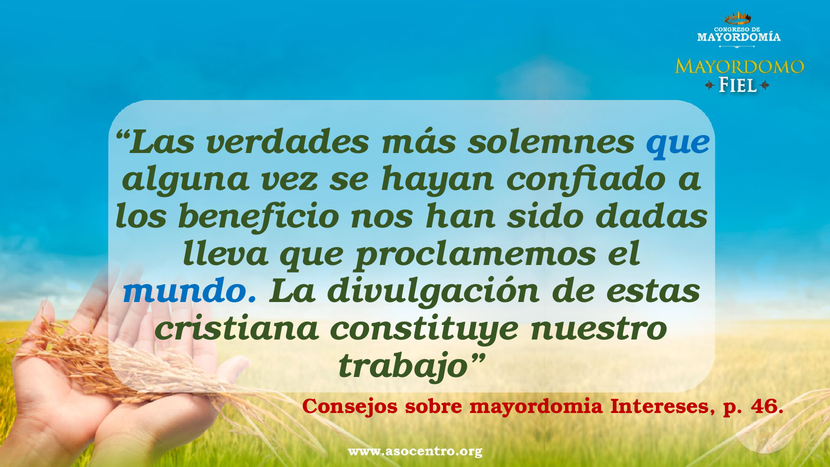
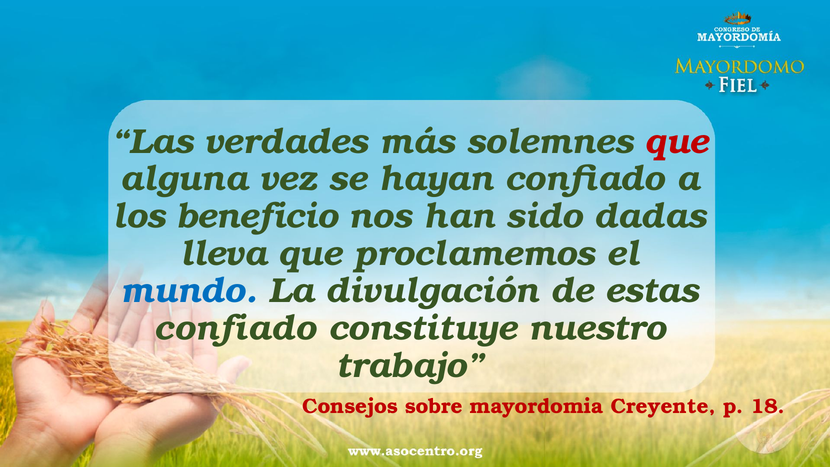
que at (677, 142) colour: blue -> red
cristiana at (235, 328): cristiana -> confiado
Intereses: Intereses -> Creyente
46: 46 -> 18
